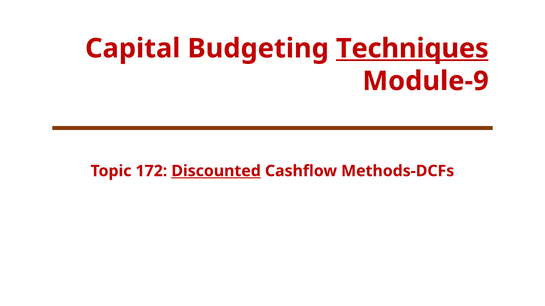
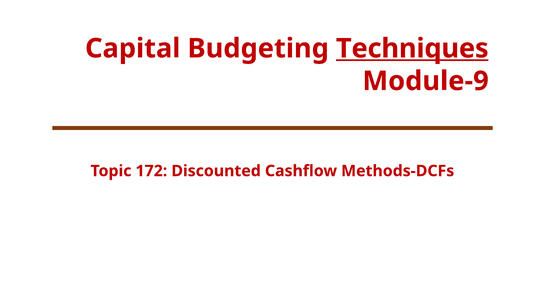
Discounted underline: present -> none
